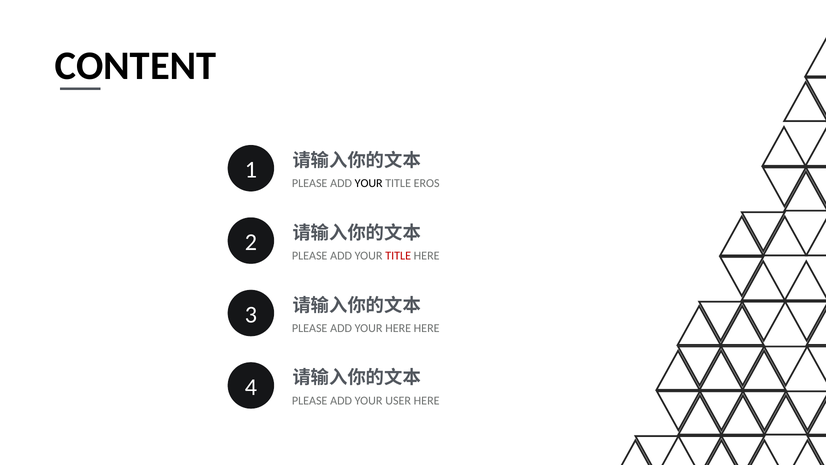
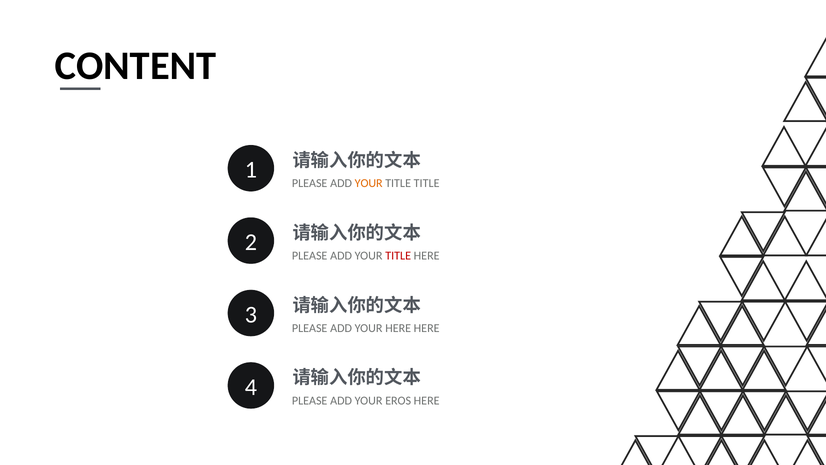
YOUR at (369, 183) colour: black -> orange
TITLE EROS: EROS -> TITLE
USER: USER -> EROS
